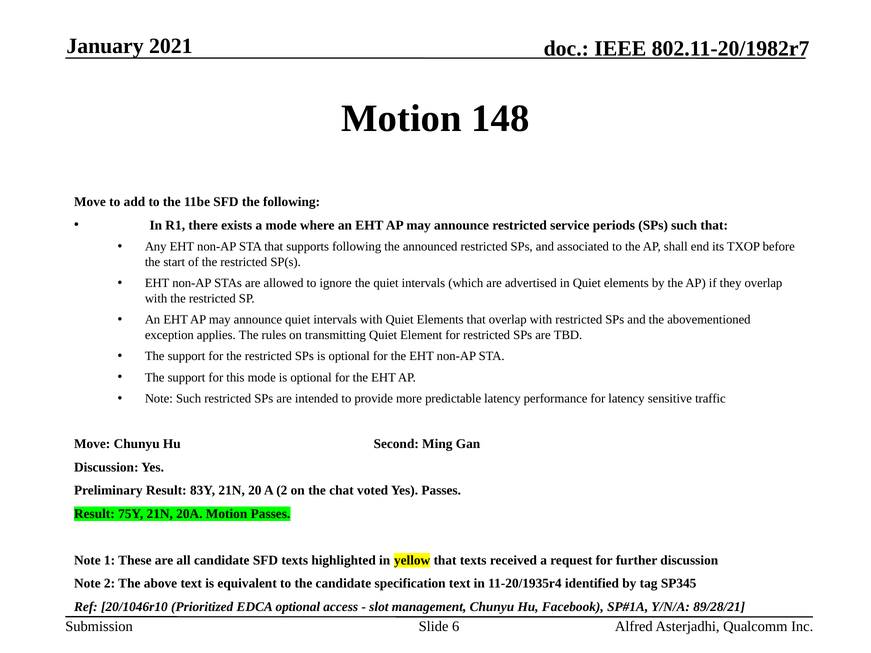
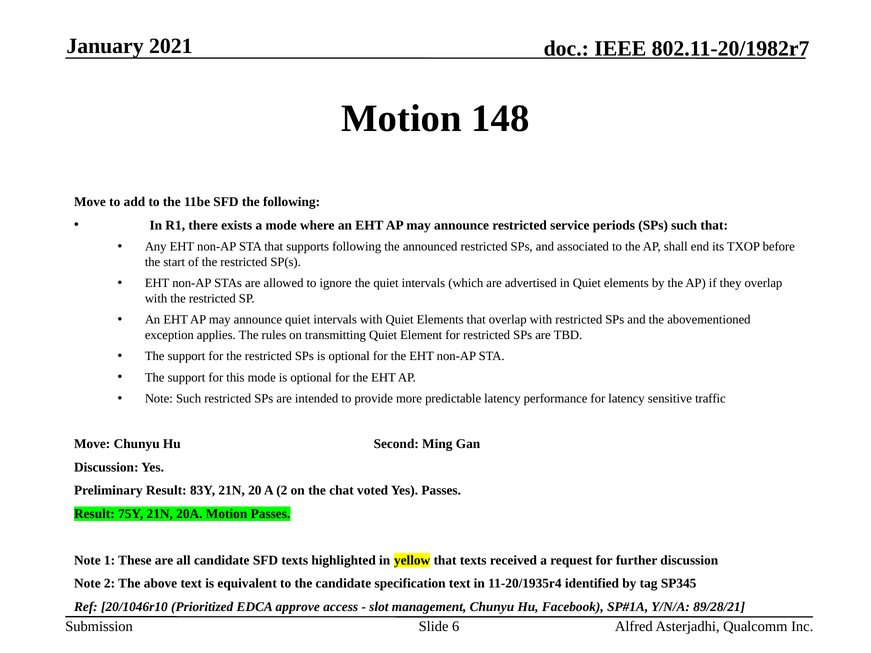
EDCA optional: optional -> approve
